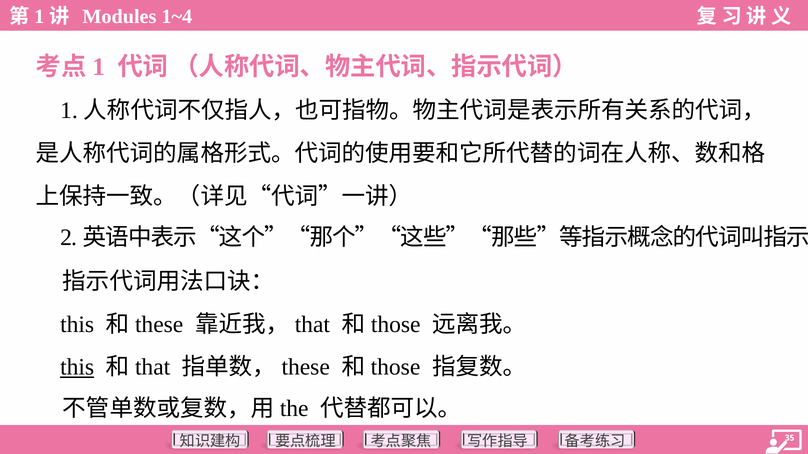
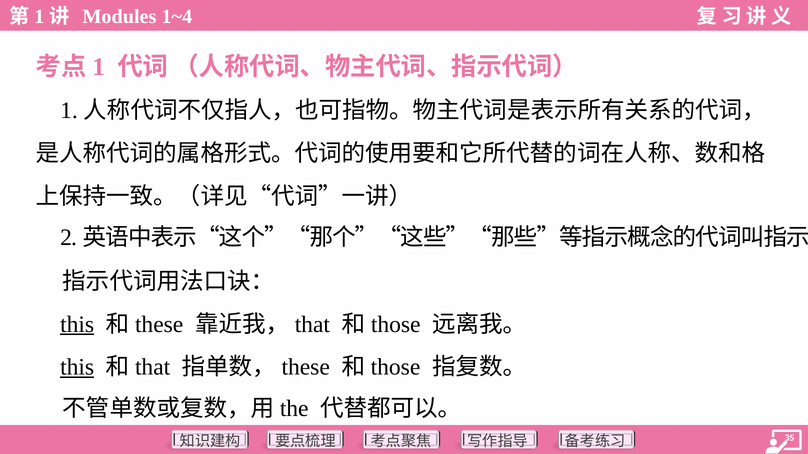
this at (77, 325) underline: none -> present
